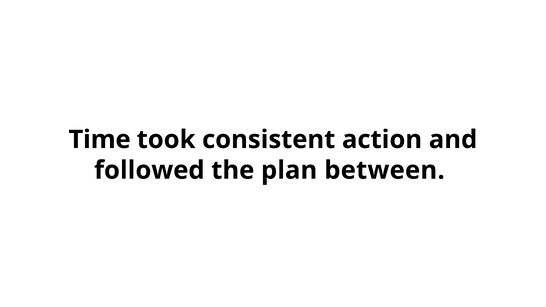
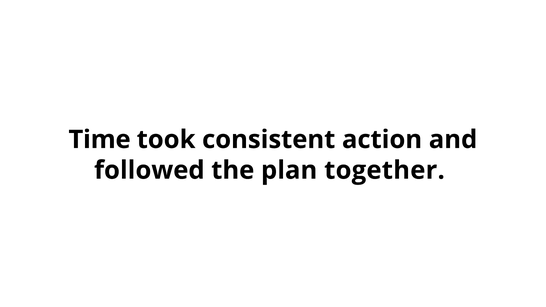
between: between -> together
